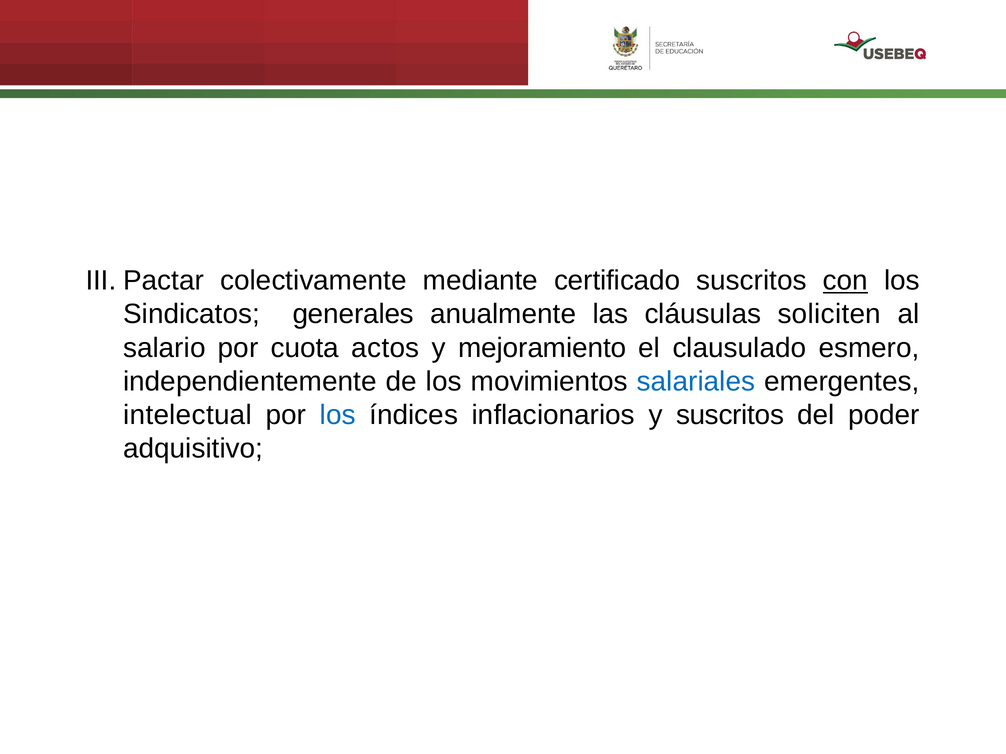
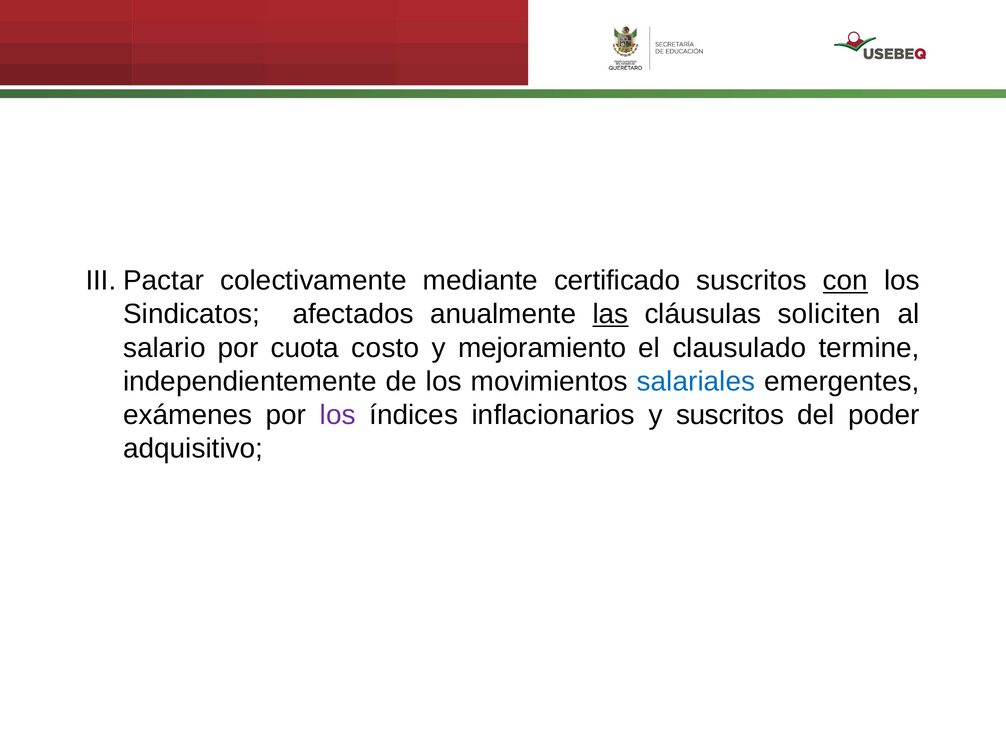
generales: generales -> afectados
las underline: none -> present
actos: actos -> costo
esmero: esmero -> termine
intelectual: intelectual -> exámenes
los at (338, 415) colour: blue -> purple
